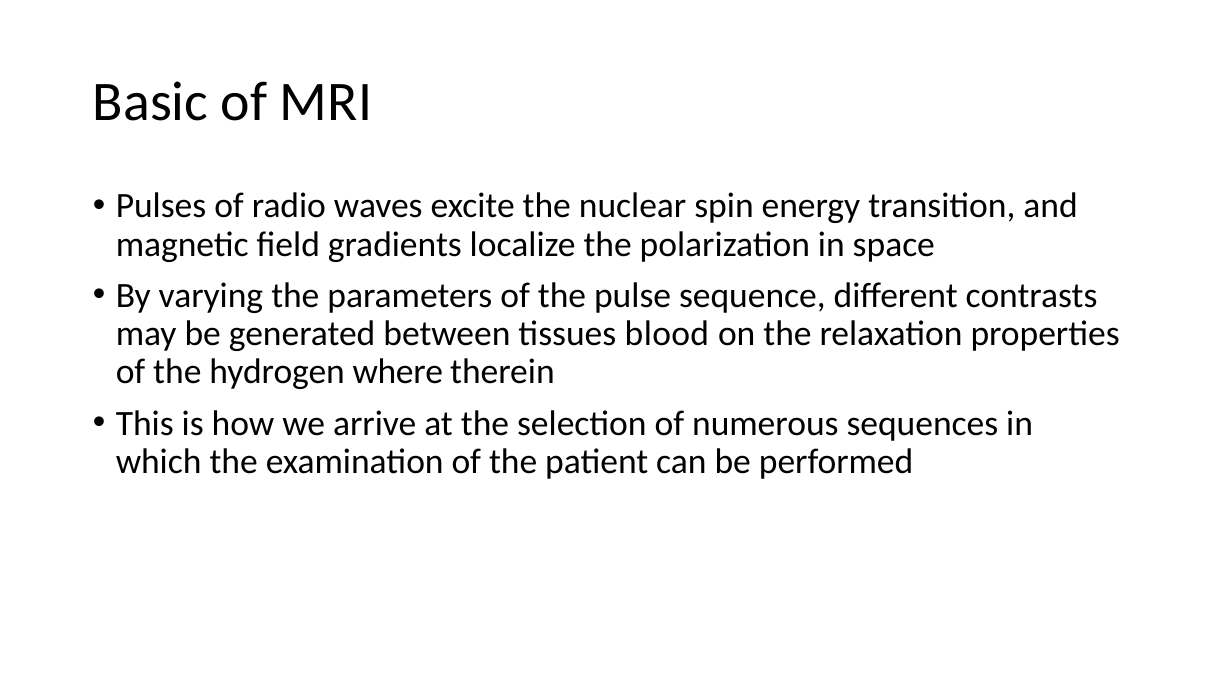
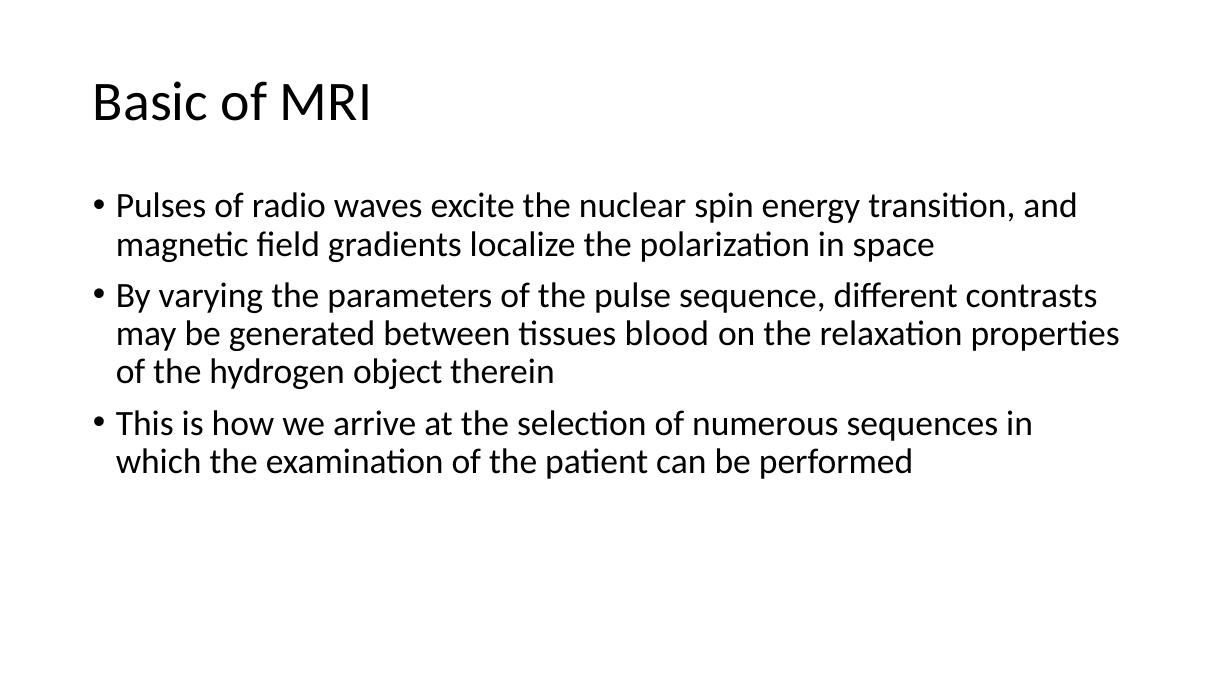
where: where -> object
